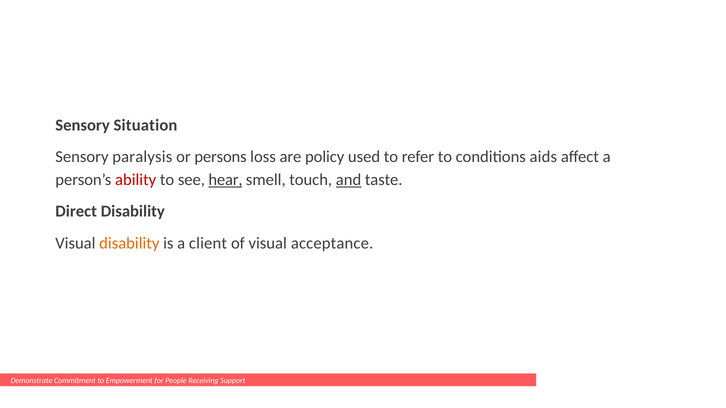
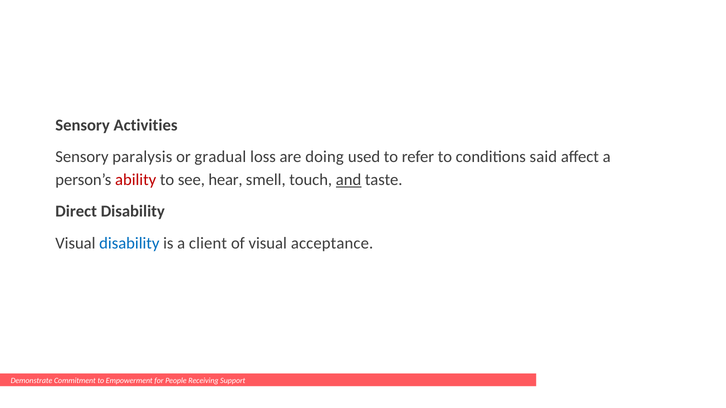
Situation: Situation -> Activities
persons: persons -> gradual
policy: policy -> doing
aids: aids -> said
hear underline: present -> none
disability at (129, 243) colour: orange -> blue
